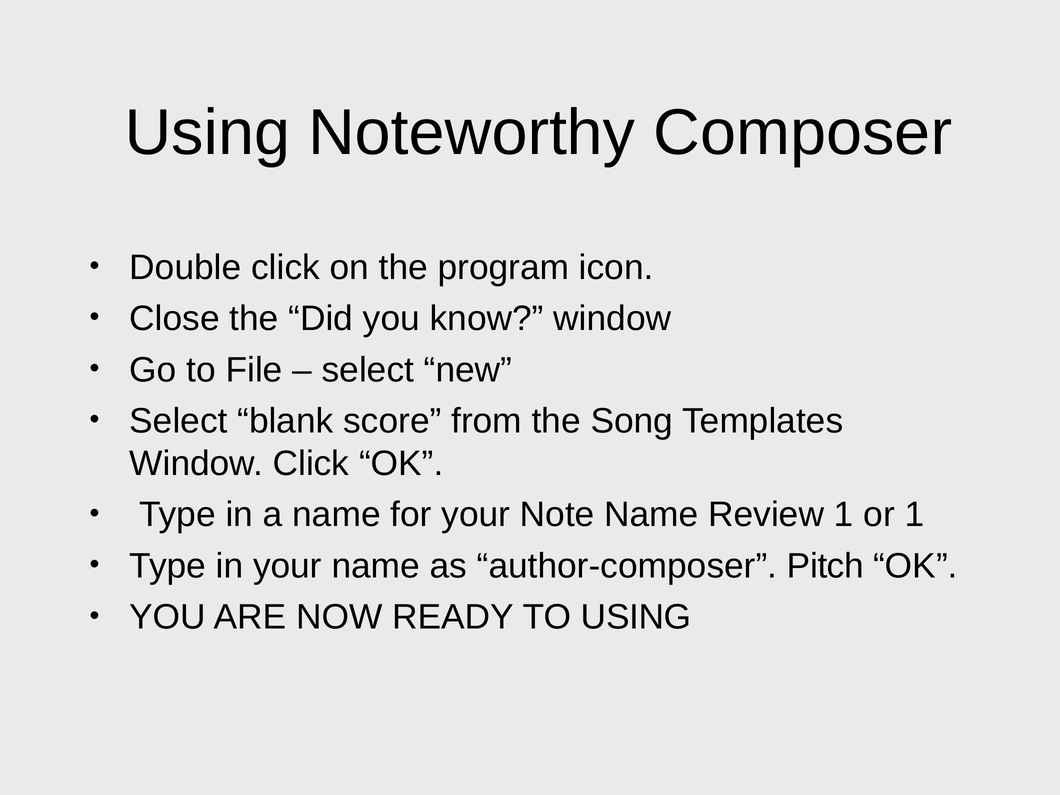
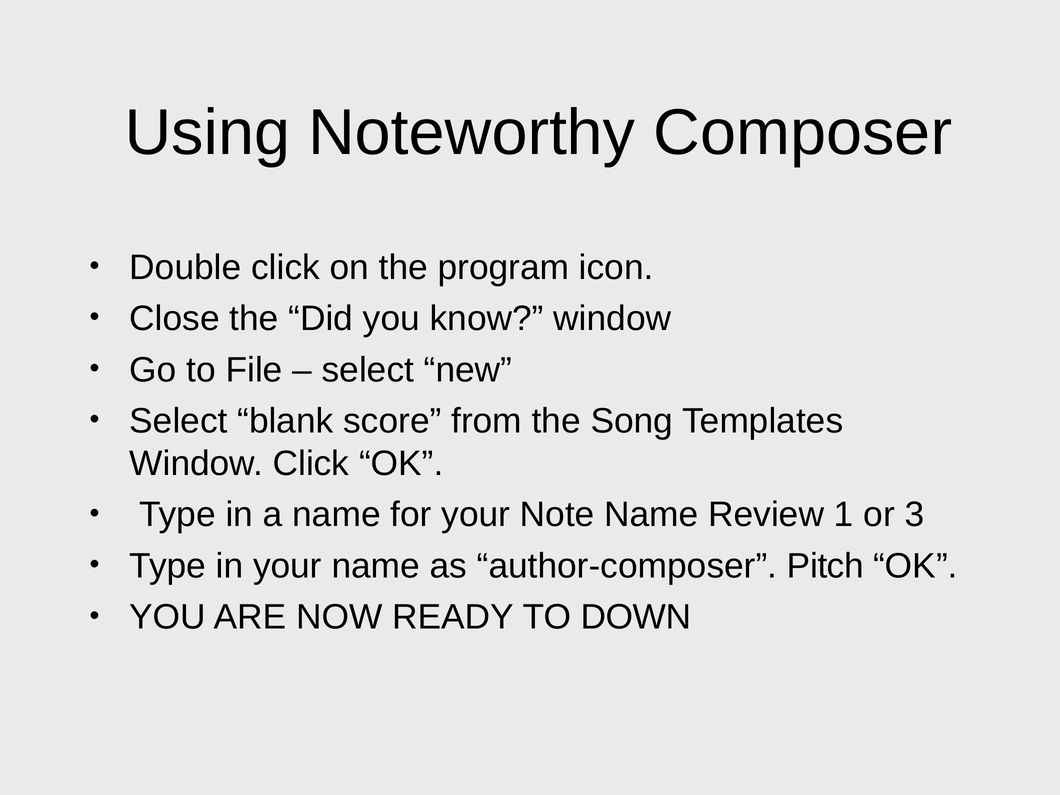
or 1: 1 -> 3
TO USING: USING -> DOWN
